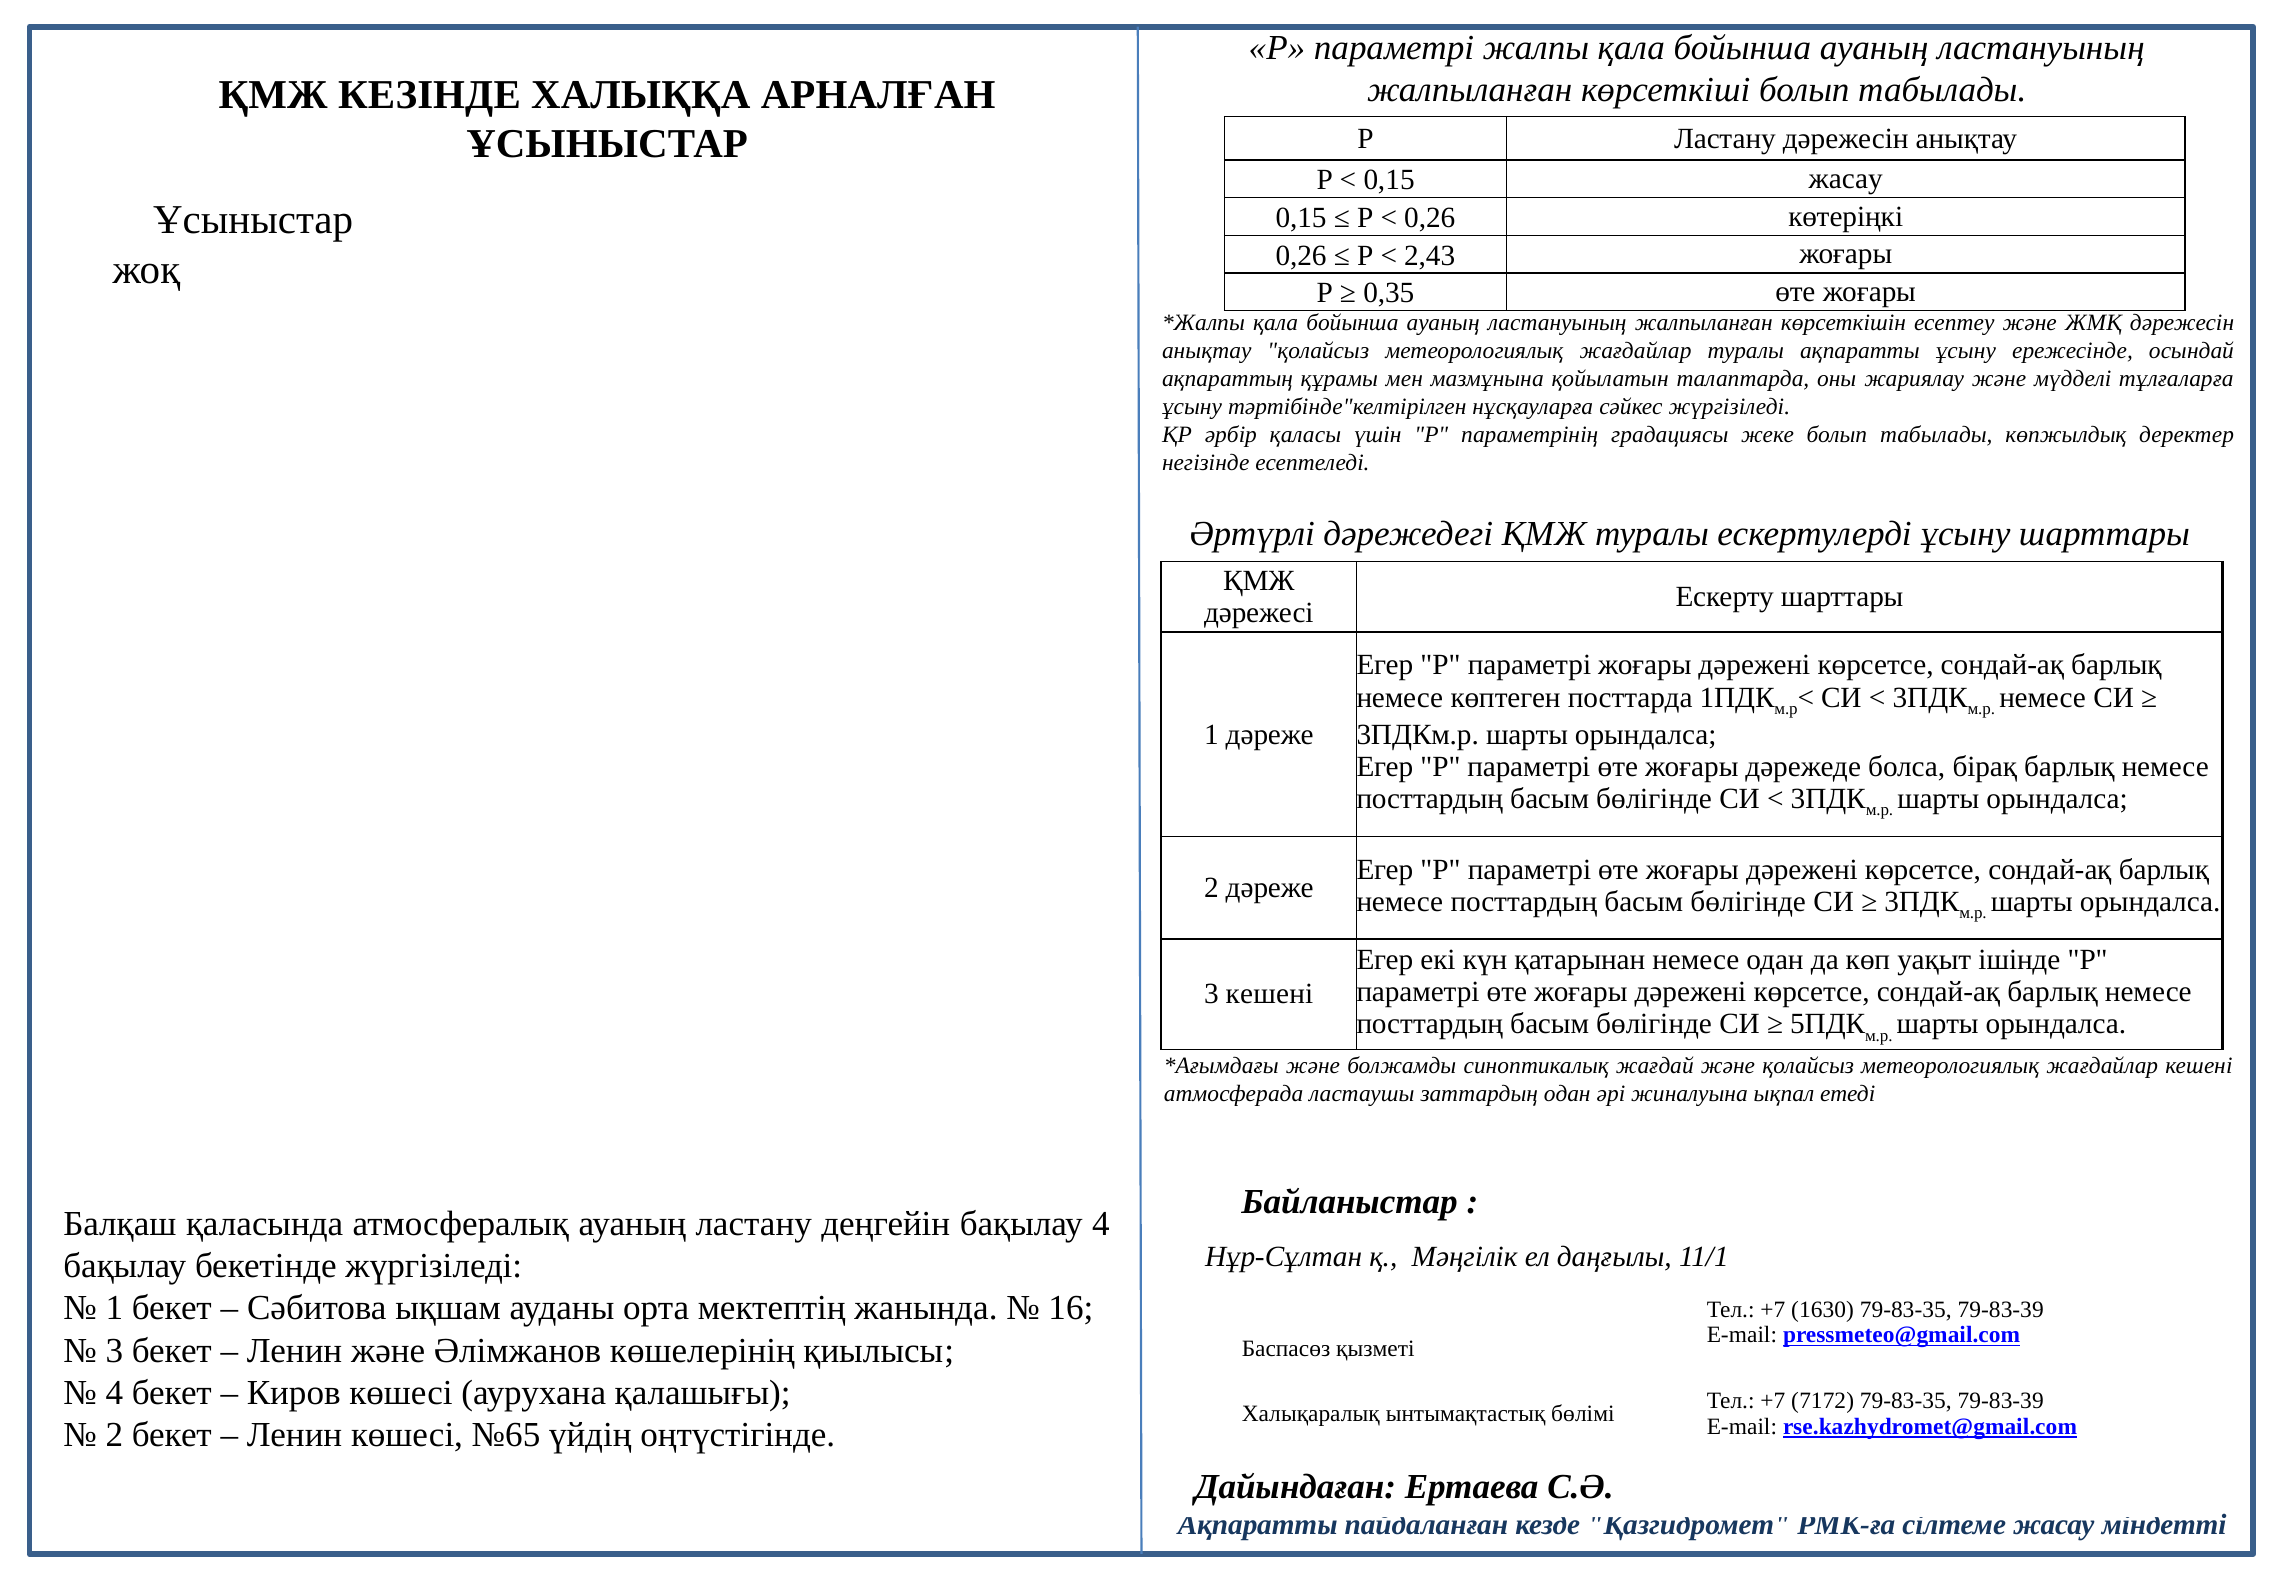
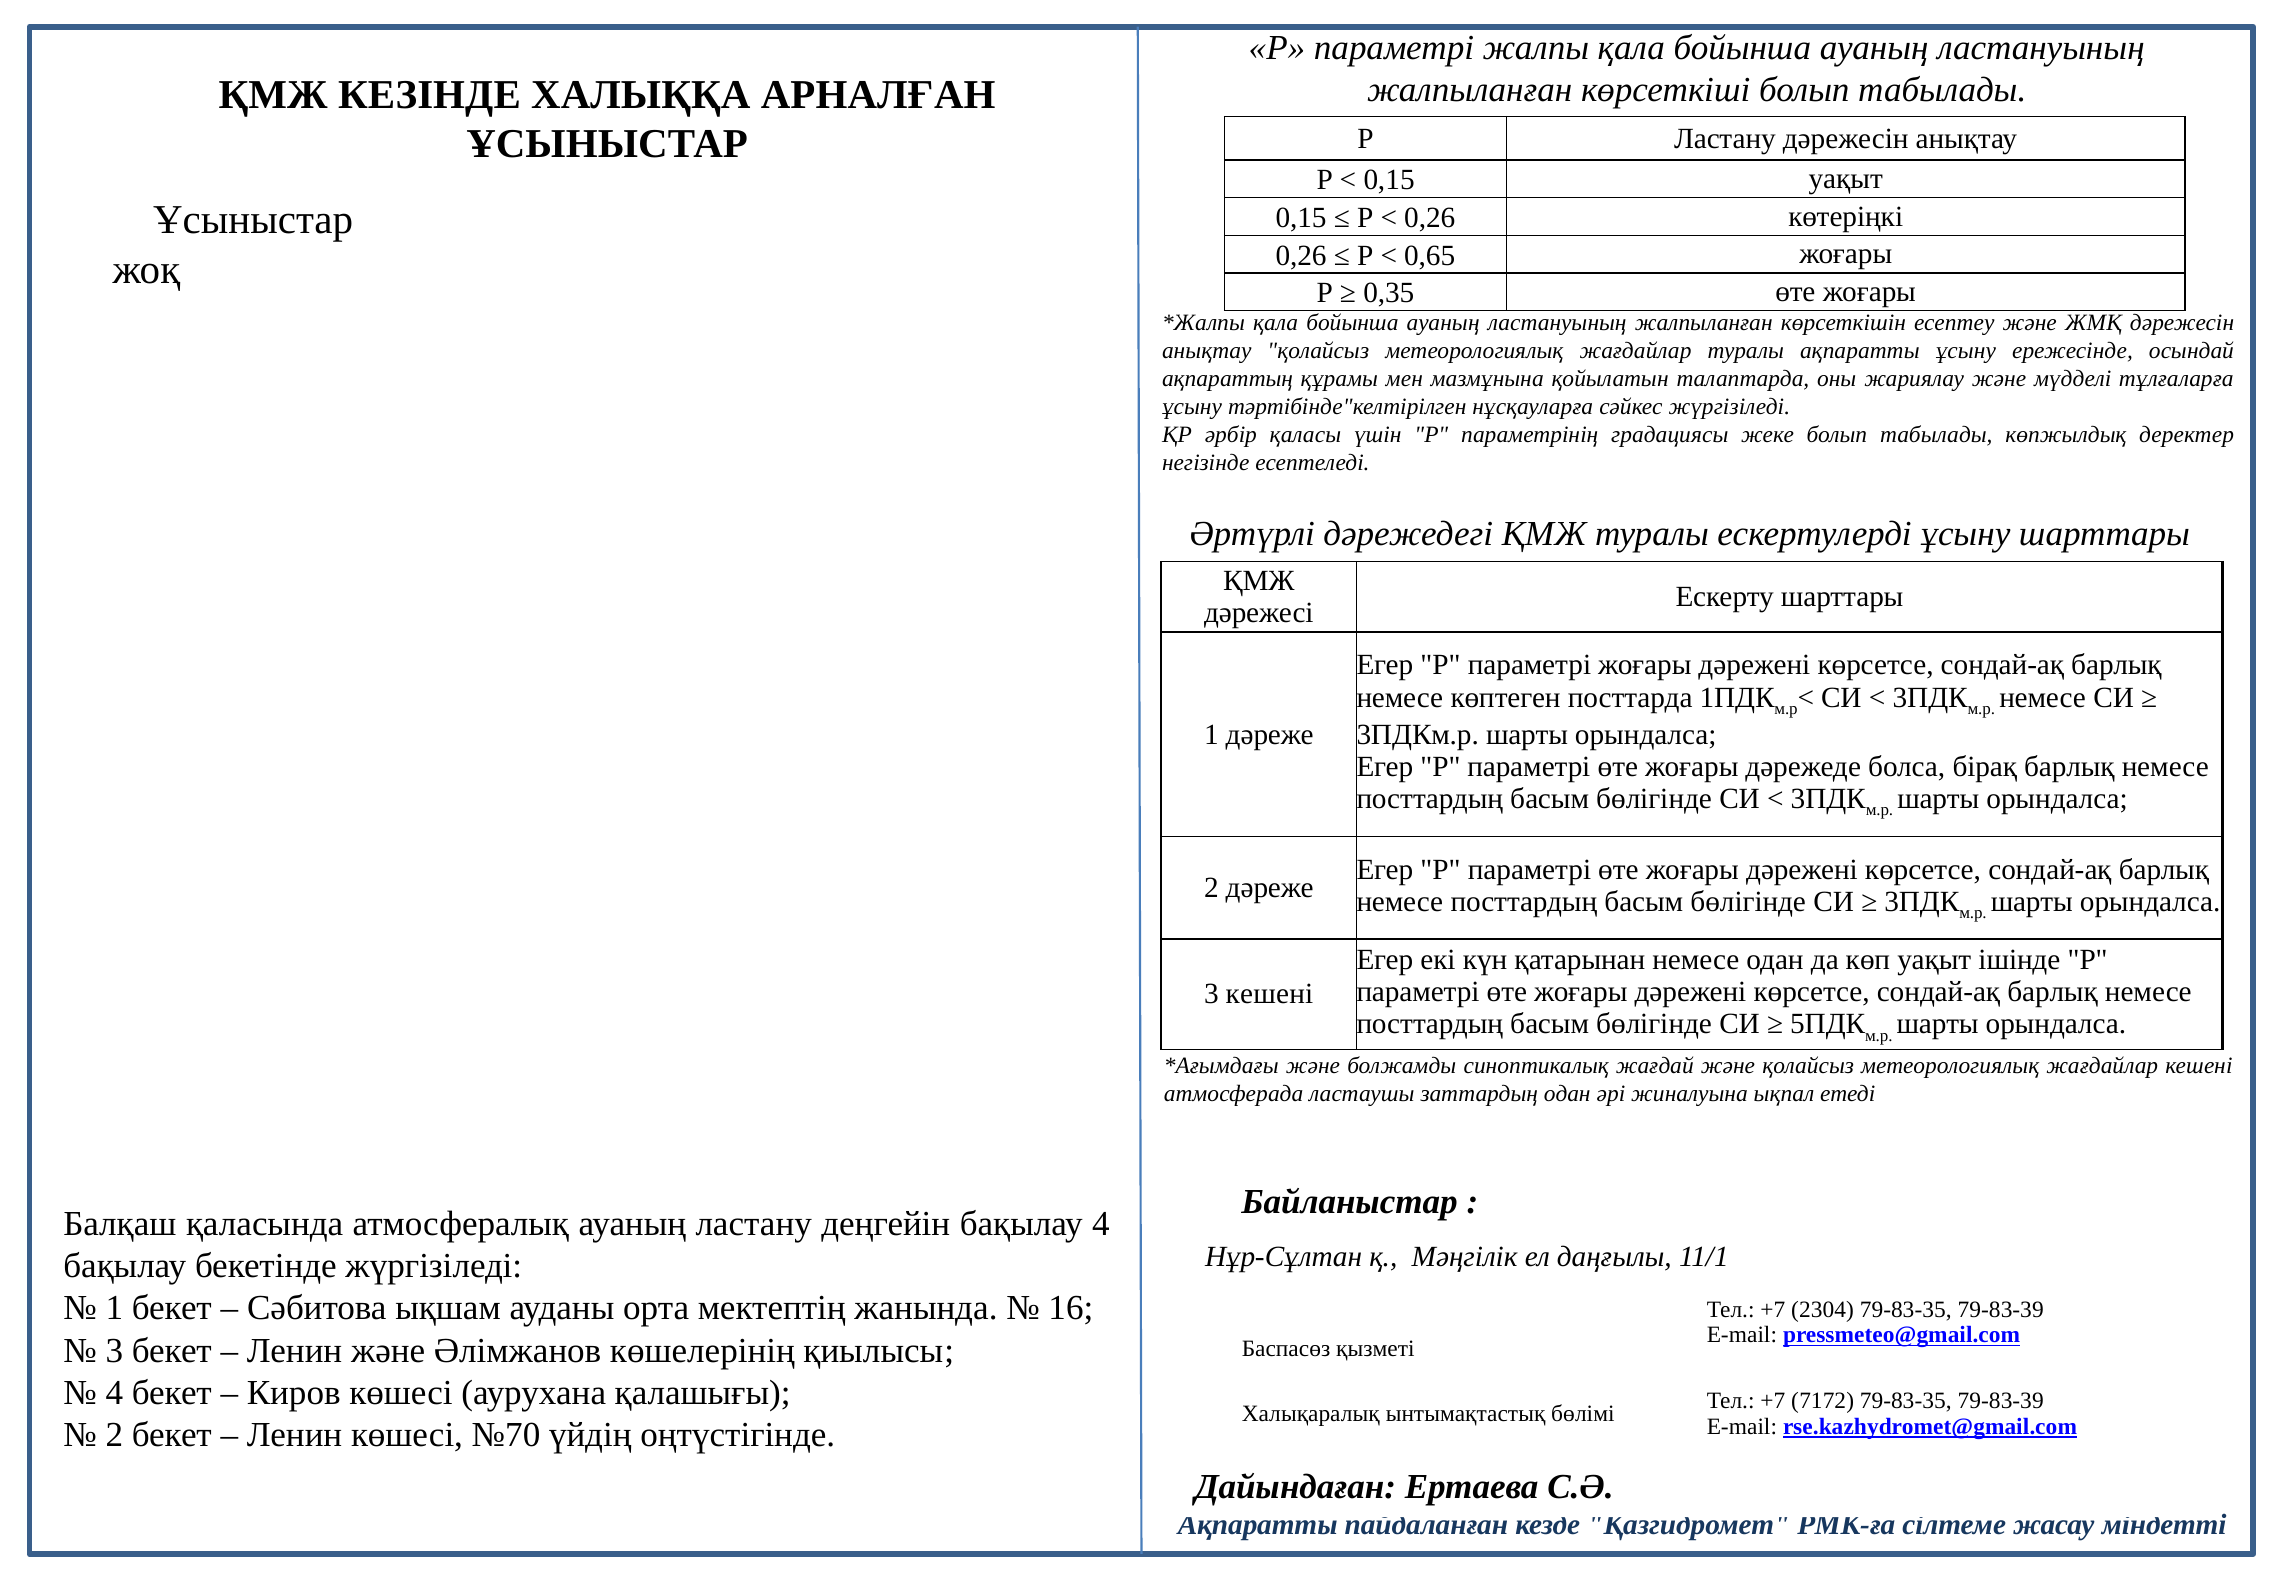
0,15 жасау: жасау -> уақыт
2,43: 2,43 -> 0,65
1630: 1630 -> 2304
№65: №65 -> №70
